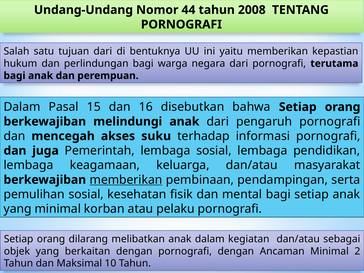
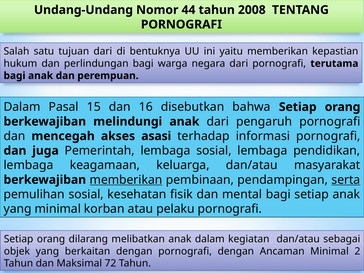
suku: suku -> asasi
serta underline: none -> present
10: 10 -> 72
